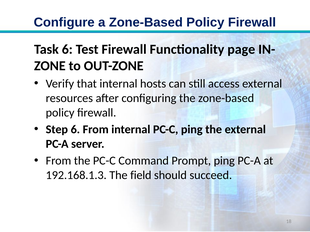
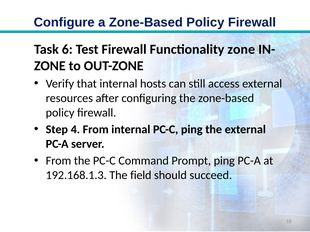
Functionality page: page -> zone
Step 6: 6 -> 4
